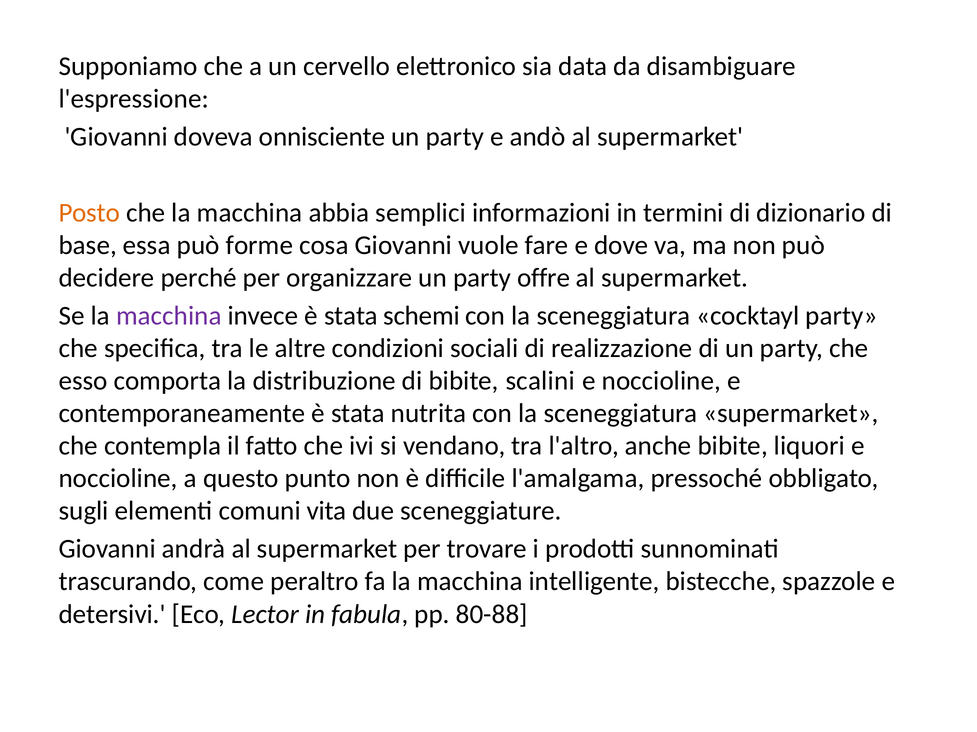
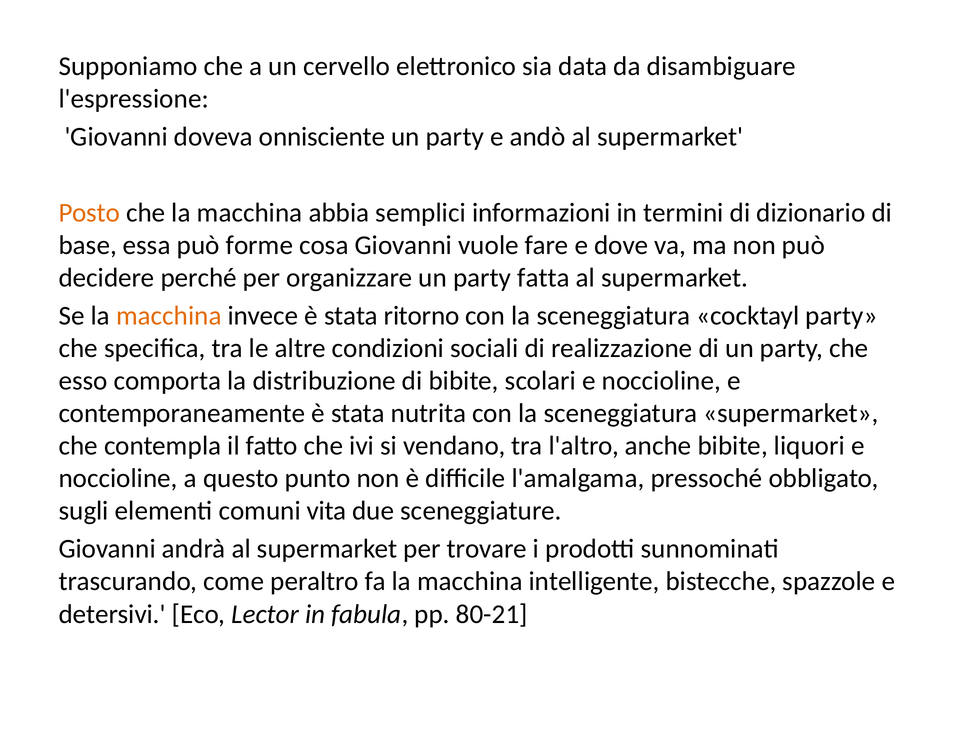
offre: offre -> fatta
macchina at (169, 316) colour: purple -> orange
schemi: schemi -> ritorno
scalini: scalini -> scolari
80-88: 80-88 -> 80-21
